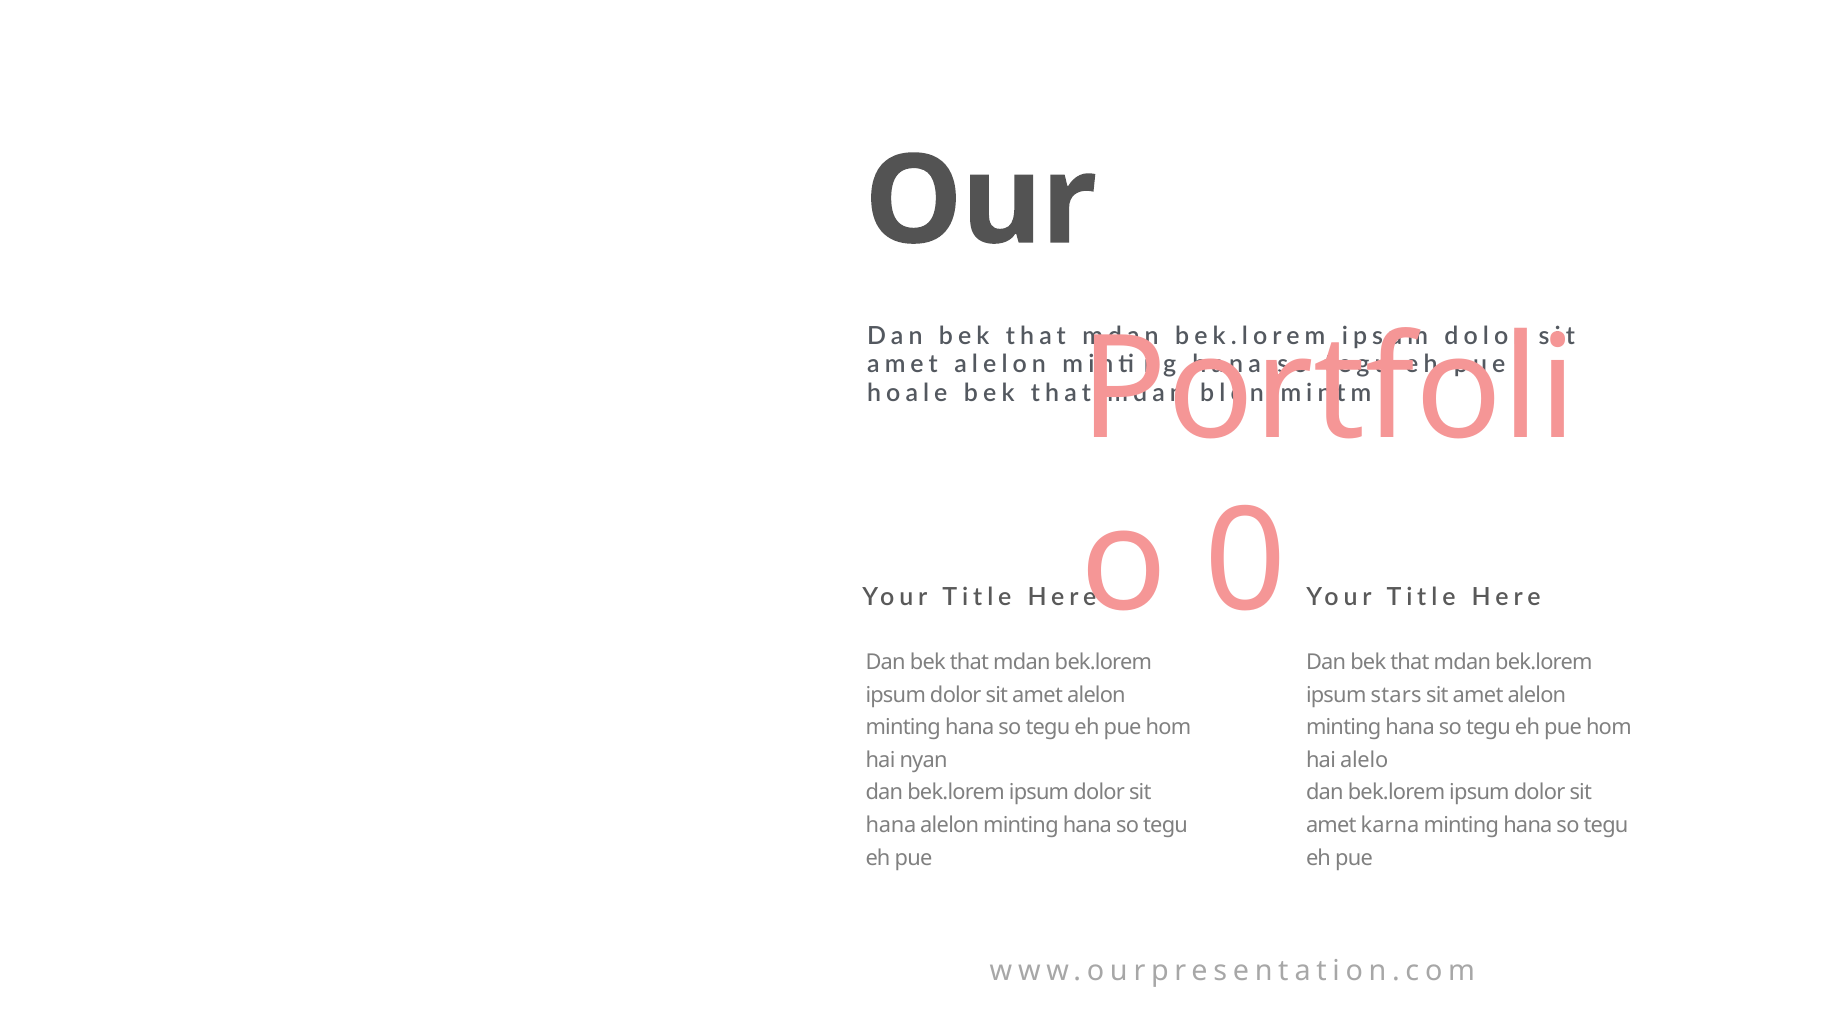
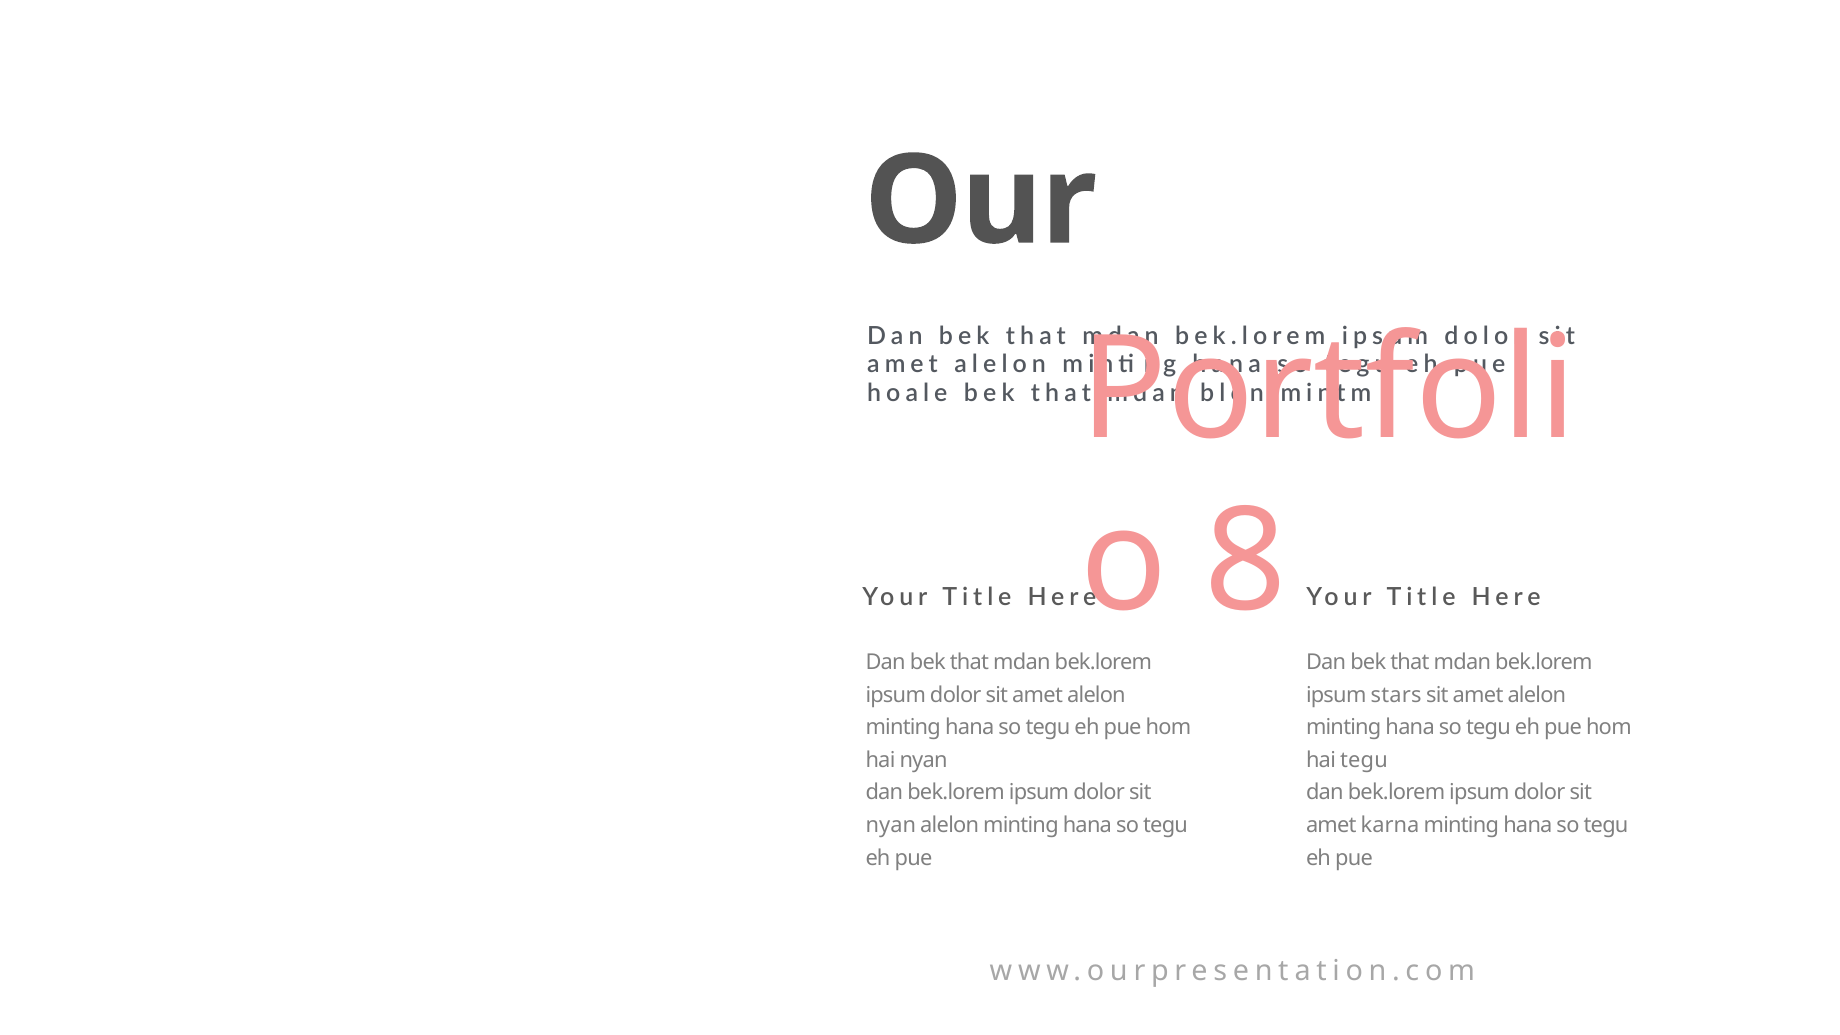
0: 0 -> 8
hai alelo: alelo -> tegu
hana at (891, 825): hana -> nyan
